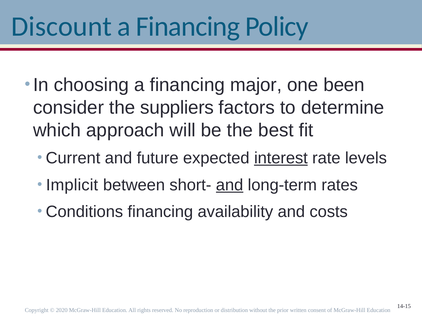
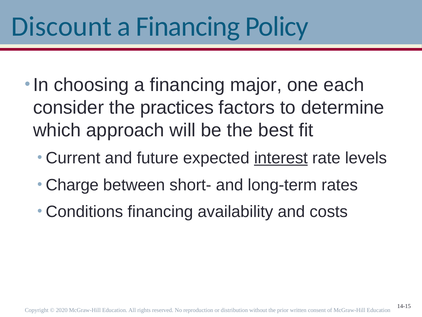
been: been -> each
suppliers: suppliers -> practices
Implicit: Implicit -> Charge
and at (230, 185) underline: present -> none
